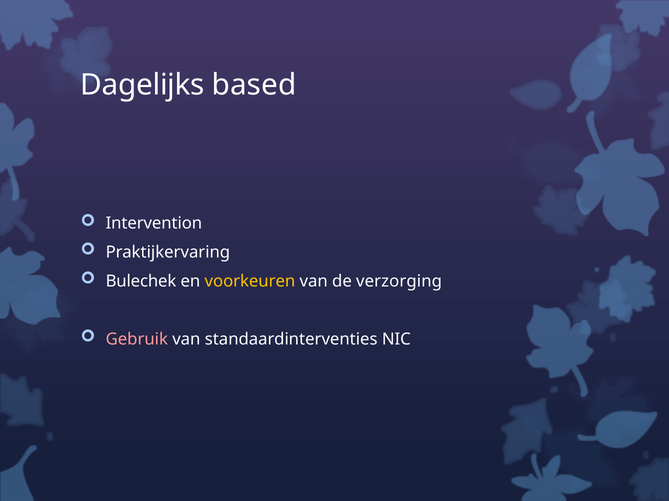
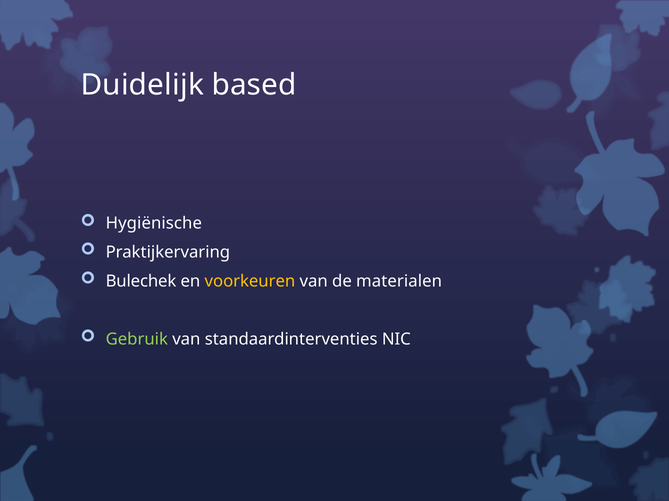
Dagelijks: Dagelijks -> Duidelijk
Intervention: Intervention -> Hygiënische
verzorging: verzorging -> materialen
Gebruik colour: pink -> light green
